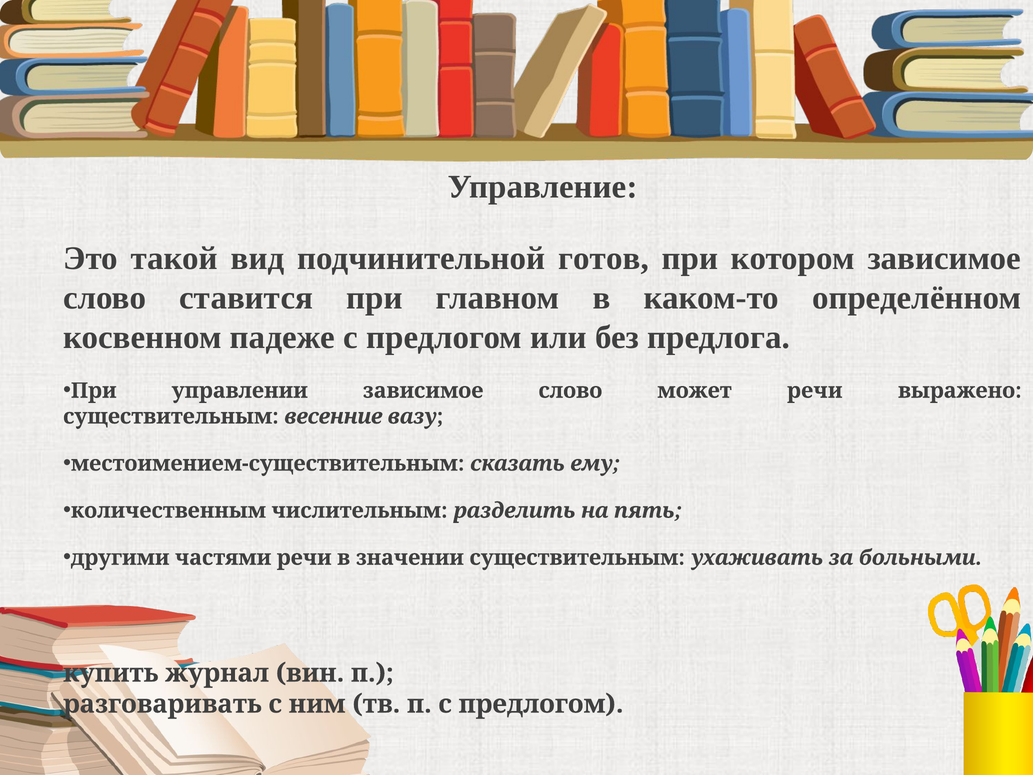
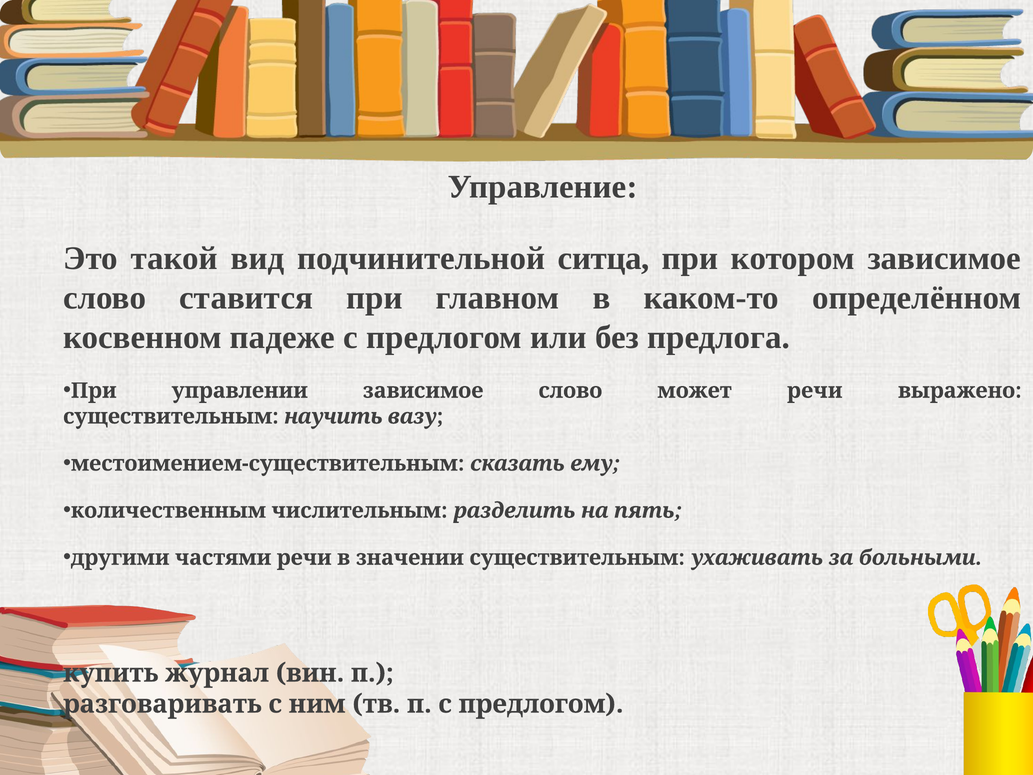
готов: готов -> ситца
весенние: весенние -> научить
